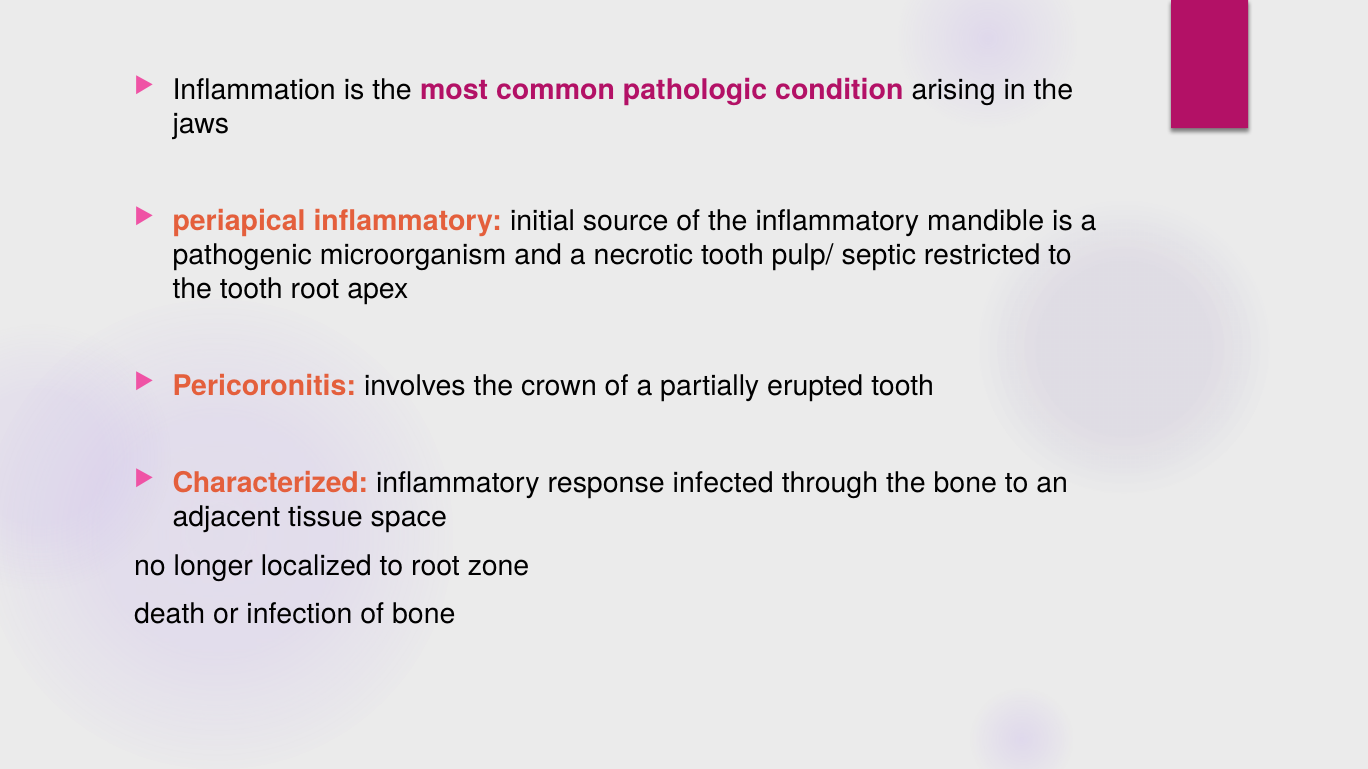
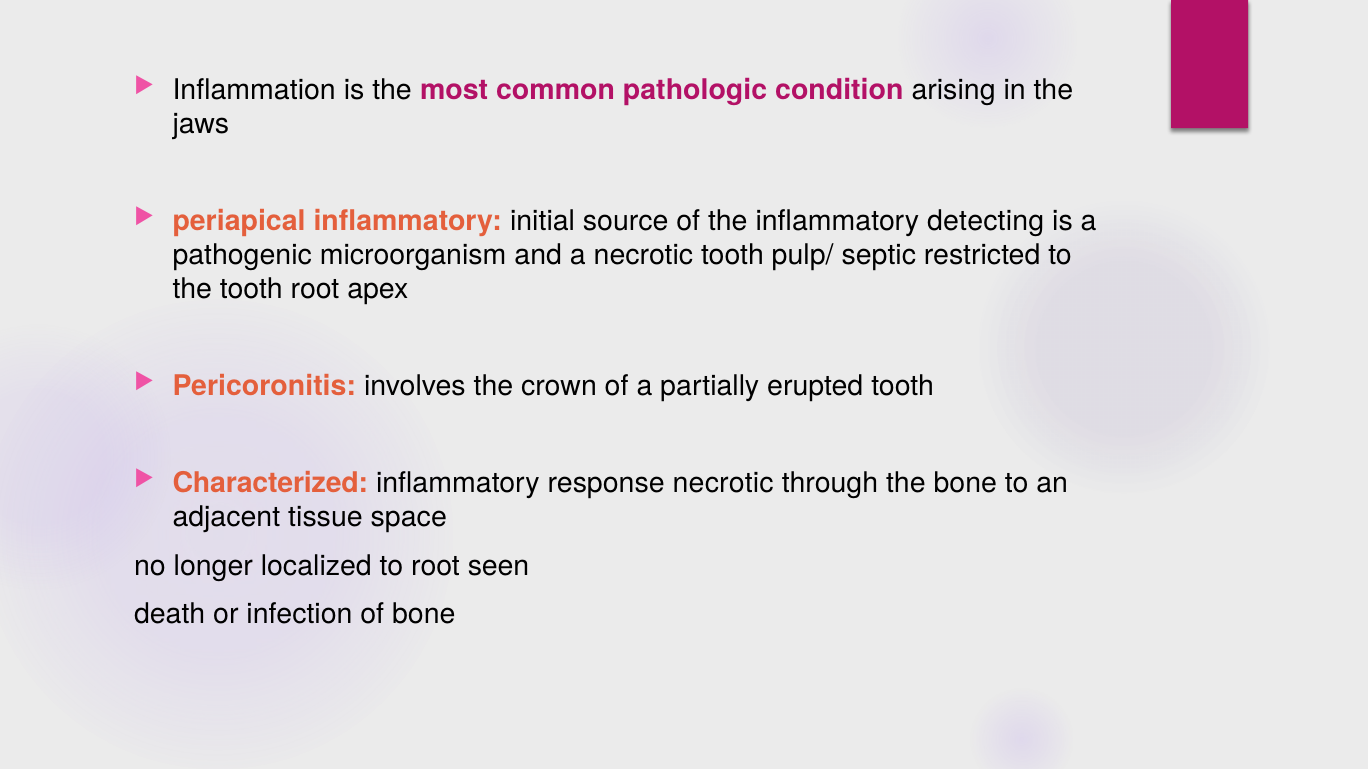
mandible: mandible -> detecting
response infected: infected -> necrotic
zone: zone -> seen
